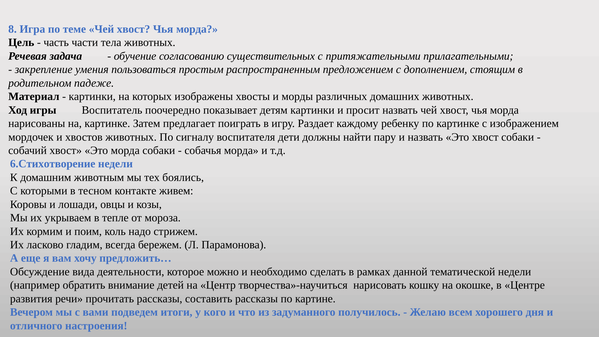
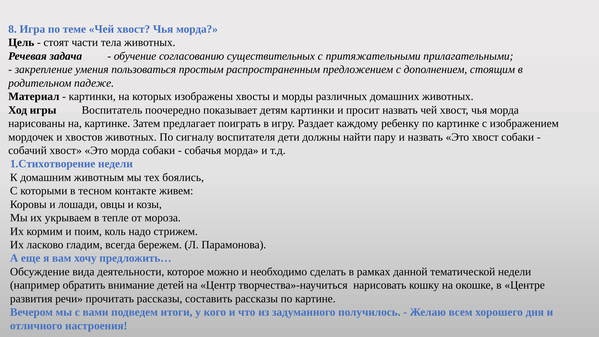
часть: часть -> стоят
6.Стихотворение: 6.Стихотворение -> 1.Стихотворение
